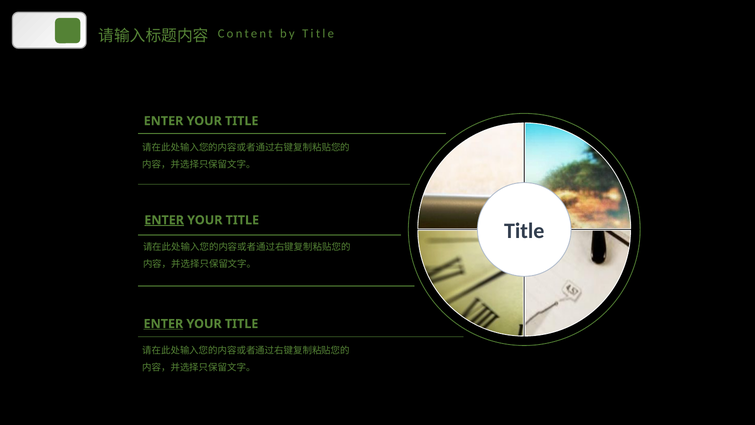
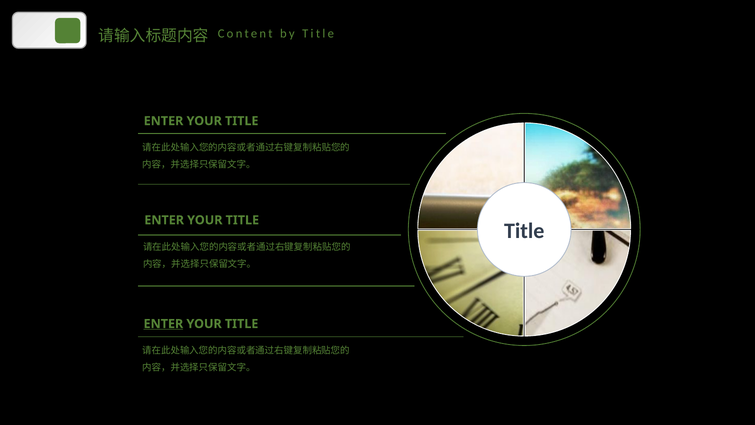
ENTER at (164, 220) underline: present -> none
